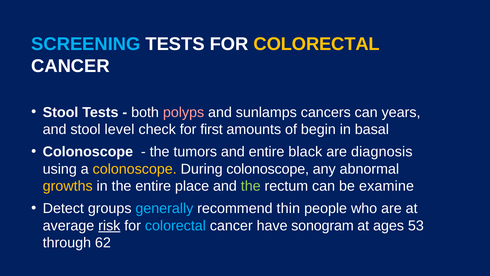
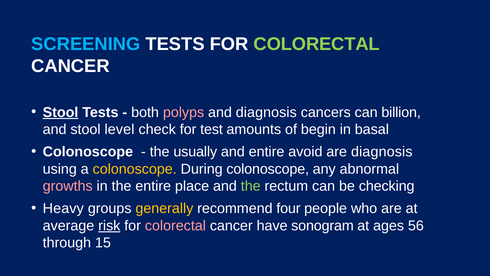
COLORECTAL at (317, 44) colour: yellow -> light green
Stool at (61, 112) underline: none -> present
and sunlamps: sunlamps -> diagnosis
years: years -> billion
first: first -> test
tumors: tumors -> usually
black: black -> avoid
growths colour: yellow -> pink
examine: examine -> checking
Detect: Detect -> Heavy
generally colour: light blue -> yellow
thin: thin -> four
colorectal at (175, 225) colour: light blue -> pink
53: 53 -> 56
62: 62 -> 15
